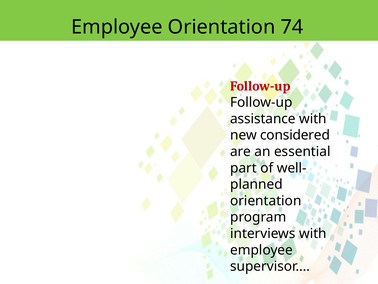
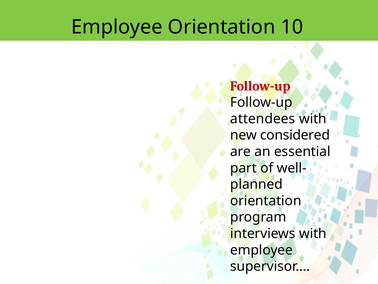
74: 74 -> 10
assistance: assistance -> attendees
